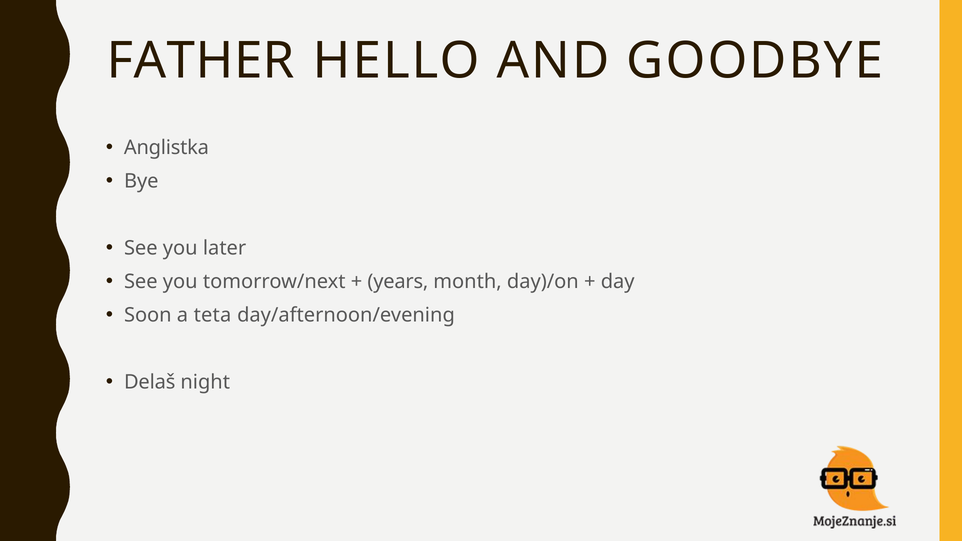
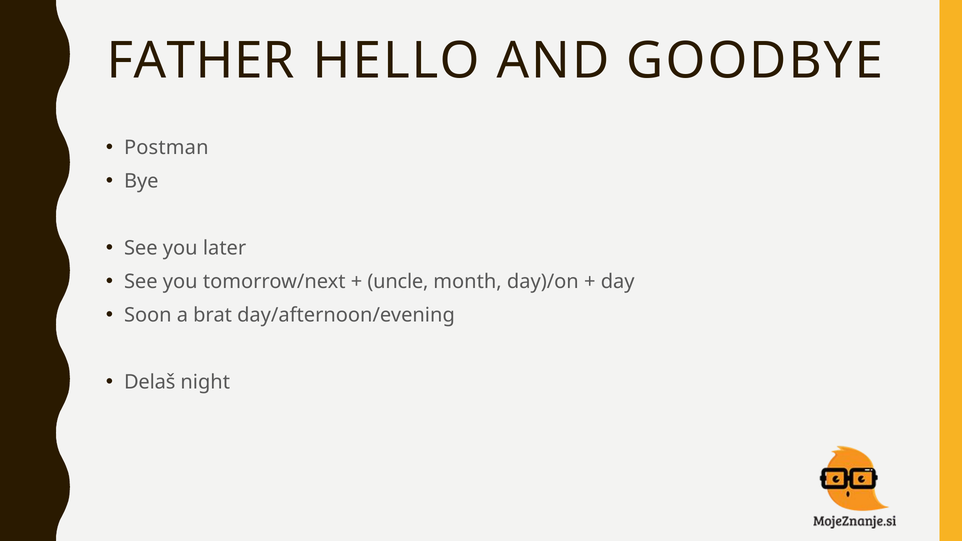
Anglistka: Anglistka -> Postman
years: years -> uncle
teta: teta -> brat
